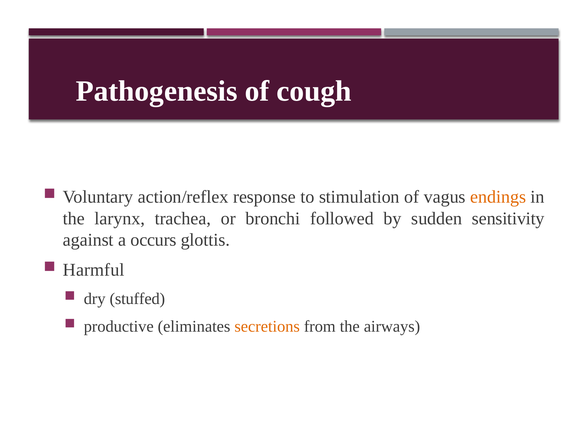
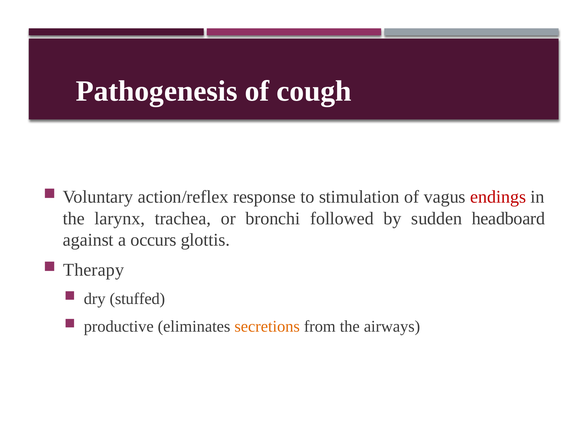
endings colour: orange -> red
sensitivity: sensitivity -> headboard
Harmful: Harmful -> Therapy
